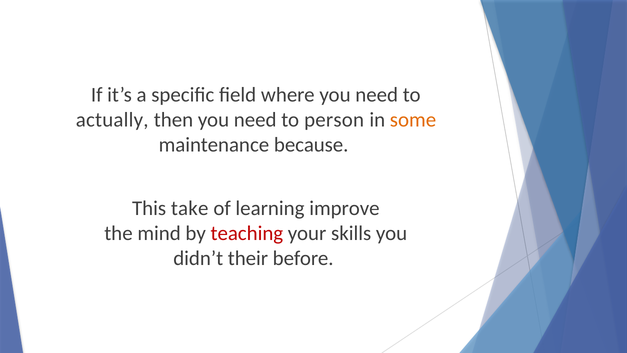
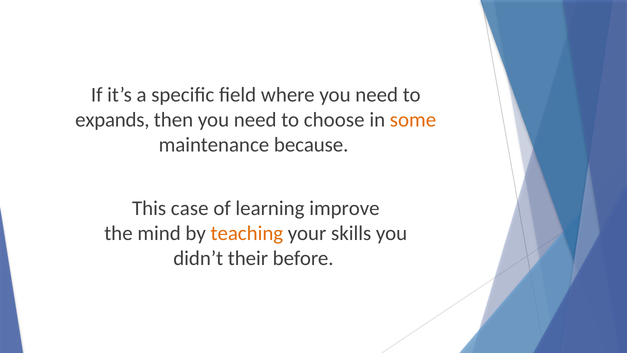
actually: actually -> expands
person: person -> choose
take: take -> case
teaching colour: red -> orange
